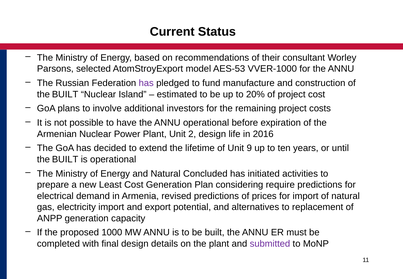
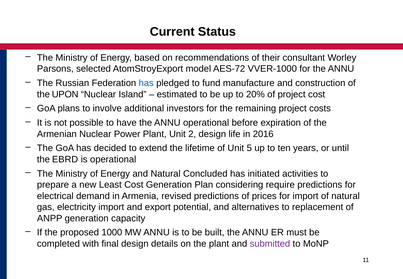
AES-53: AES-53 -> AES-72
has at (146, 83) colour: purple -> blue
BUILT at (65, 94): BUILT -> UPON
9: 9 -> 5
BUILT at (65, 159): BUILT -> EBRD
